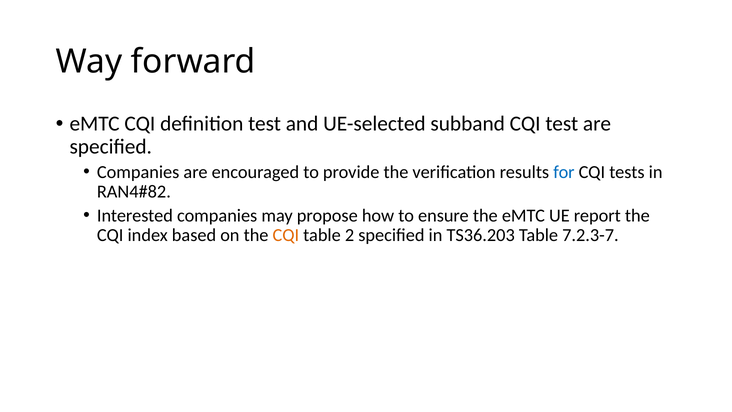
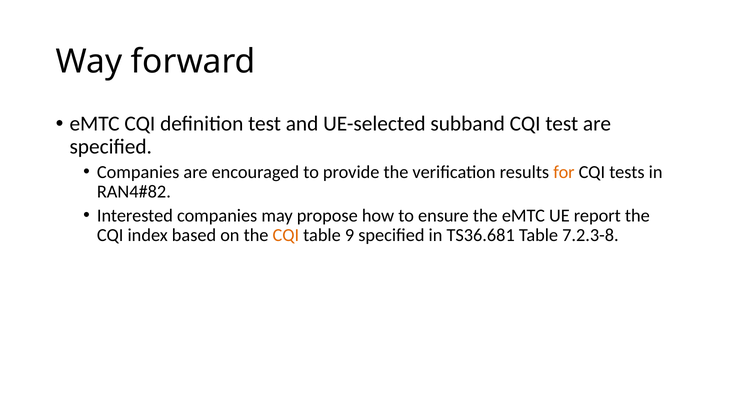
for colour: blue -> orange
2: 2 -> 9
TS36.203: TS36.203 -> TS36.681
7.2.3-7: 7.2.3-7 -> 7.2.3-8
